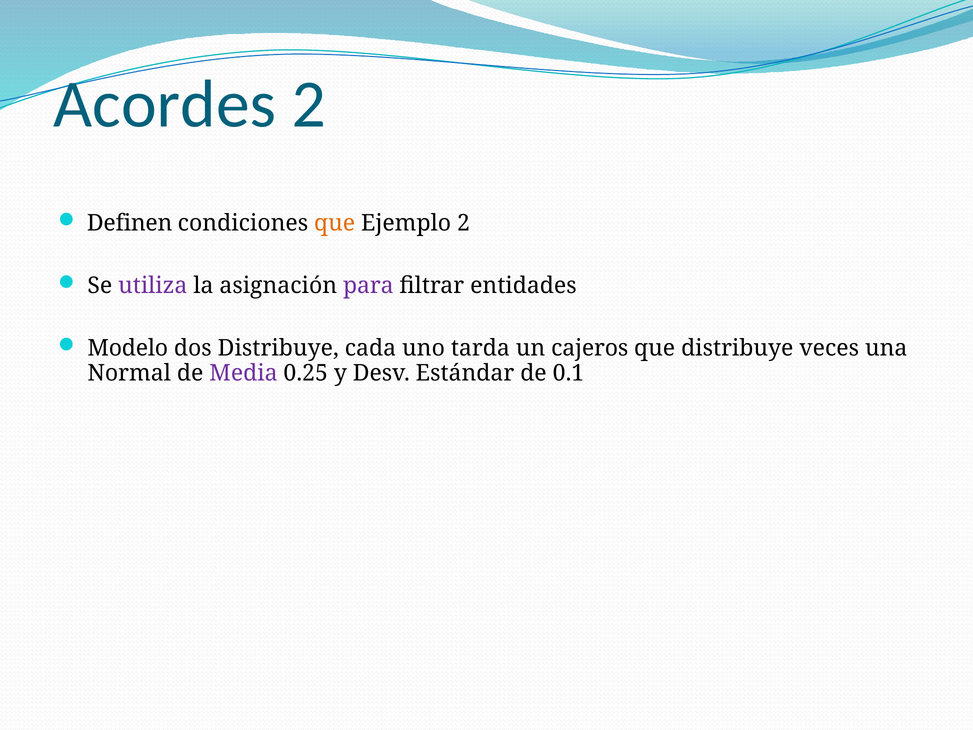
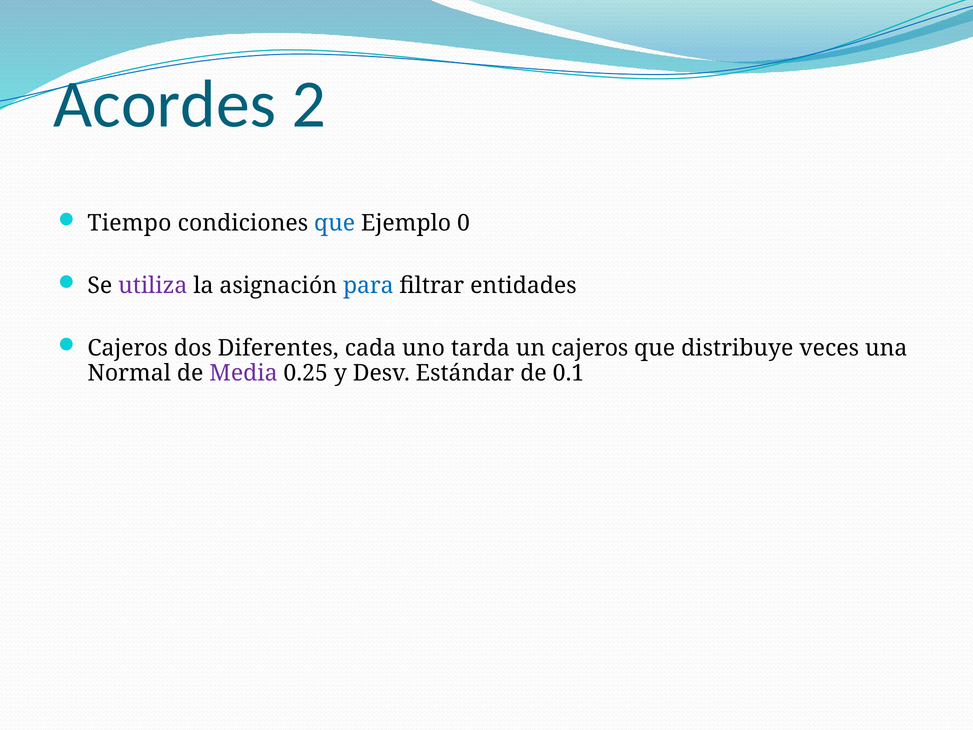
Definen: Definen -> Tiempo
que at (335, 223) colour: orange -> blue
Ejemplo 2: 2 -> 0
para colour: purple -> blue
Modelo at (128, 348): Modelo -> Cajeros
dos Distribuye: Distribuye -> Diferentes
